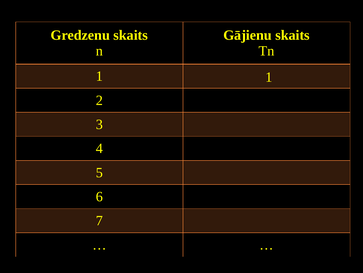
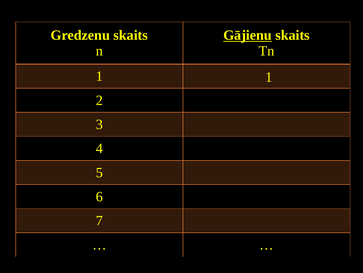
Gājienu underline: none -> present
